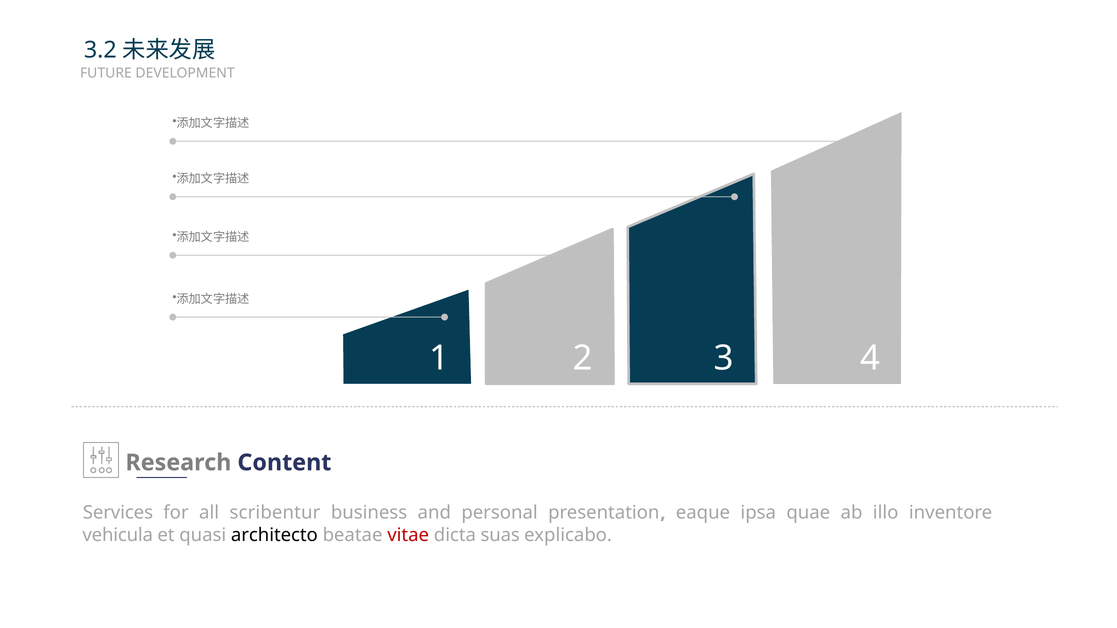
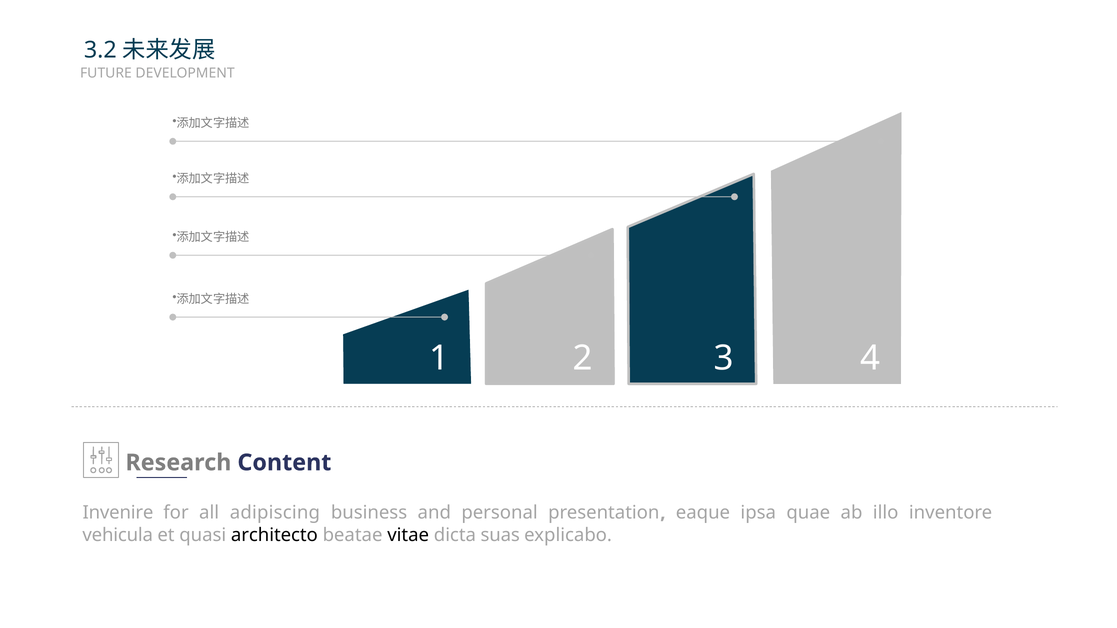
Services: Services -> Invenire
scribentur: scribentur -> adipiscing
vitae colour: red -> black
